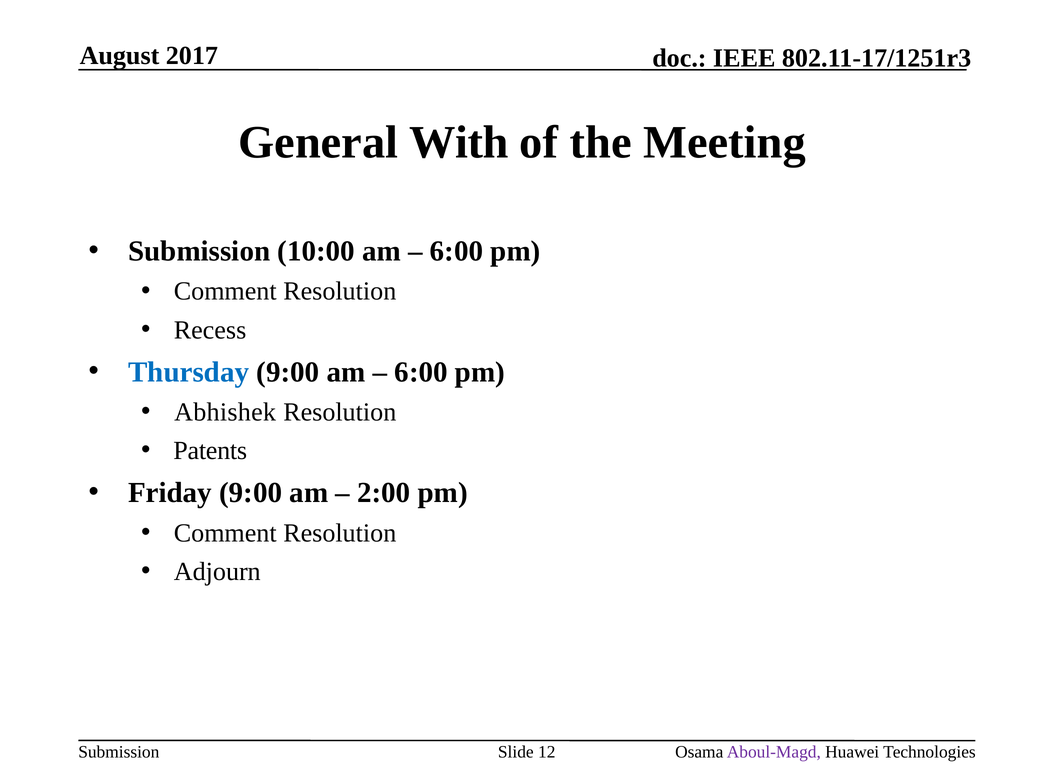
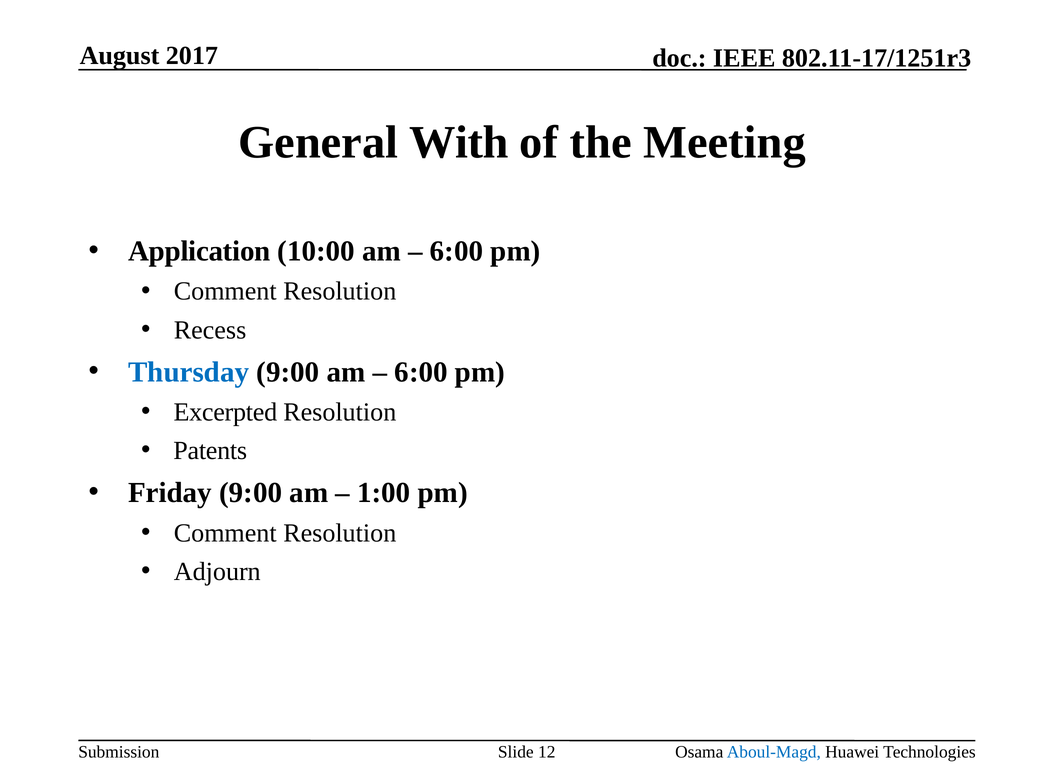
Submission at (199, 251): Submission -> Application
Abhishek: Abhishek -> Excerpted
2:00: 2:00 -> 1:00
Aboul-Magd colour: purple -> blue
